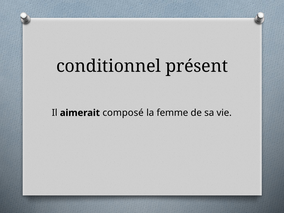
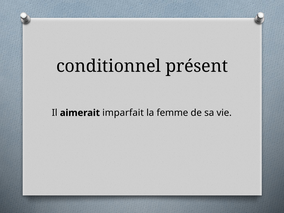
composé: composé -> imparfait
